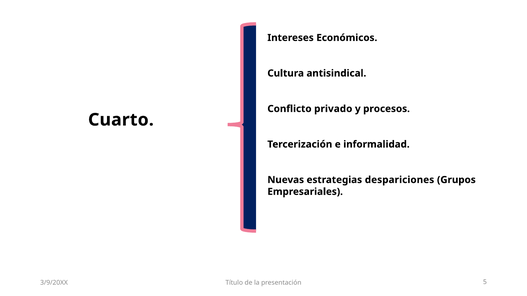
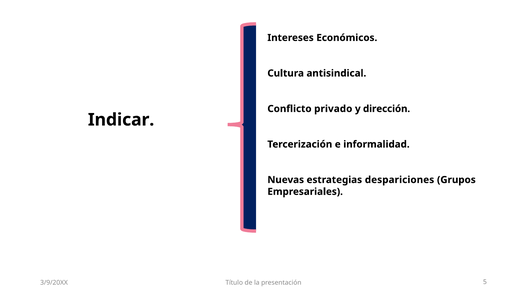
procesos: procesos -> dirección
Cuarto: Cuarto -> Indicar
